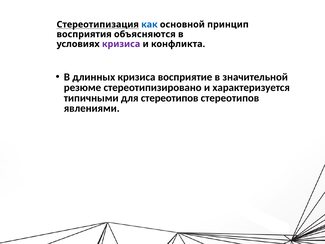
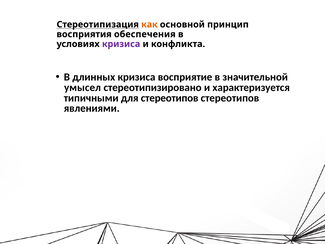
как colour: blue -> orange
объясняются: объясняются -> обеспечения
резюме: резюме -> умысел
